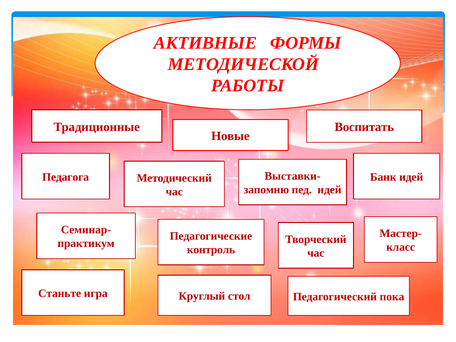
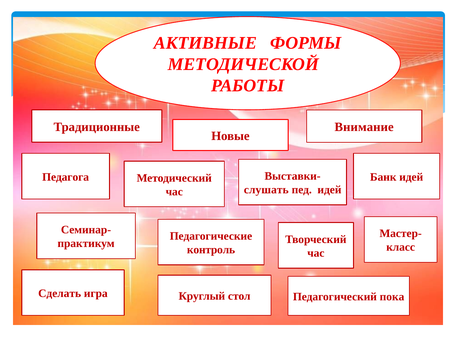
Воспитать: Воспитать -> Внимание
запомню: запомню -> слушать
Станьте: Станьте -> Сделать
